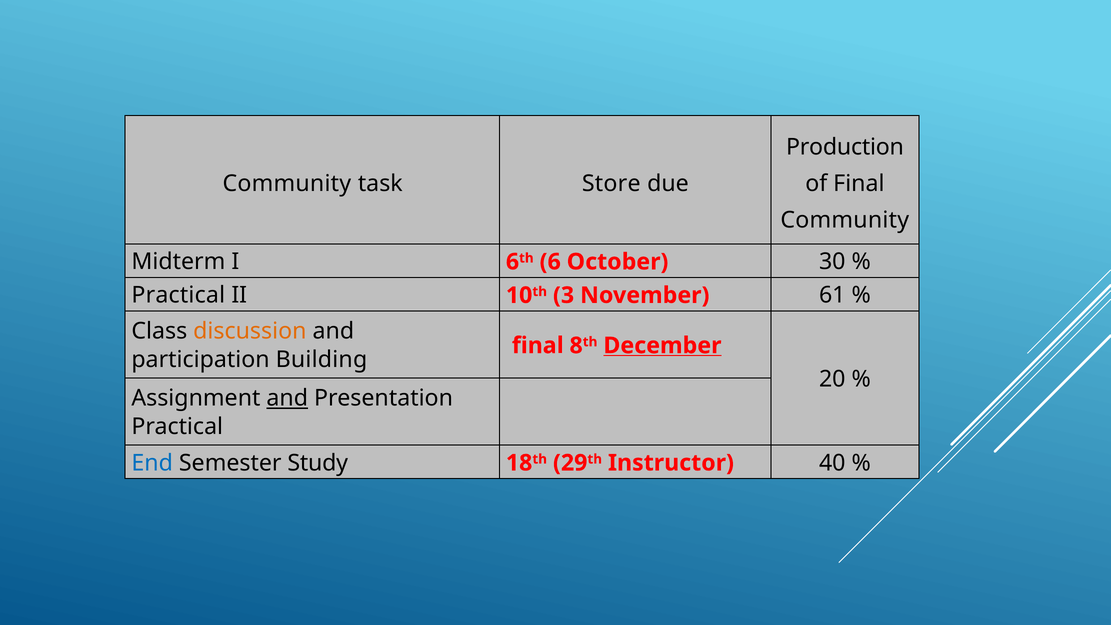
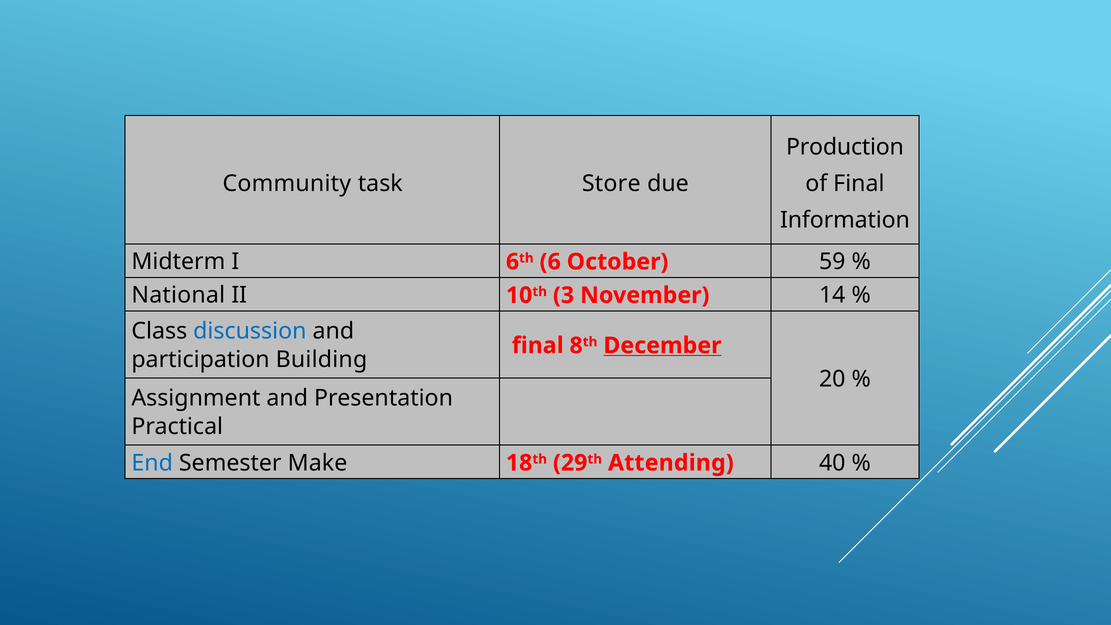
Community at (845, 220): Community -> Information
30: 30 -> 59
Practical at (178, 295): Practical -> National
61: 61 -> 14
discussion colour: orange -> blue
and at (287, 398) underline: present -> none
Study: Study -> Make
Instructor: Instructor -> Attending
